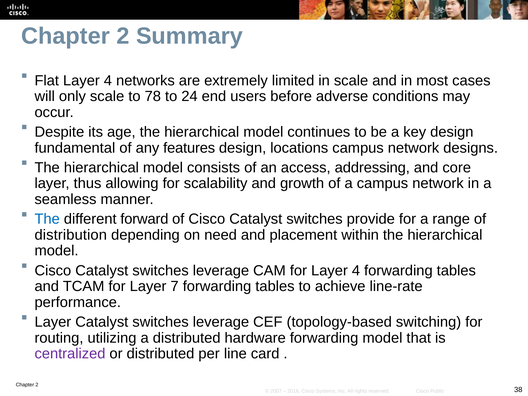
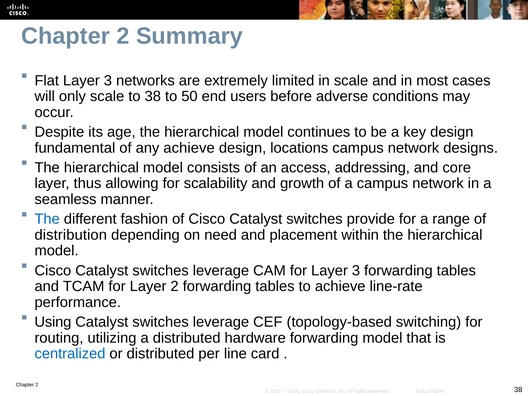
Flat Layer 4: 4 -> 3
to 78: 78 -> 38
24: 24 -> 50
any features: features -> achieve
forward: forward -> fashion
for Layer 4: 4 -> 3
Layer 7: 7 -> 2
Layer at (53, 322): Layer -> Using
centralized colour: purple -> blue
